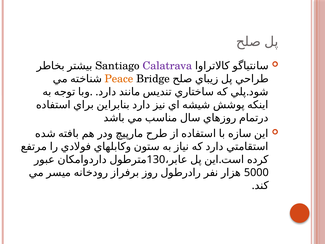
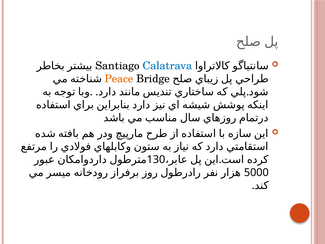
Calatrava colour: purple -> blue
